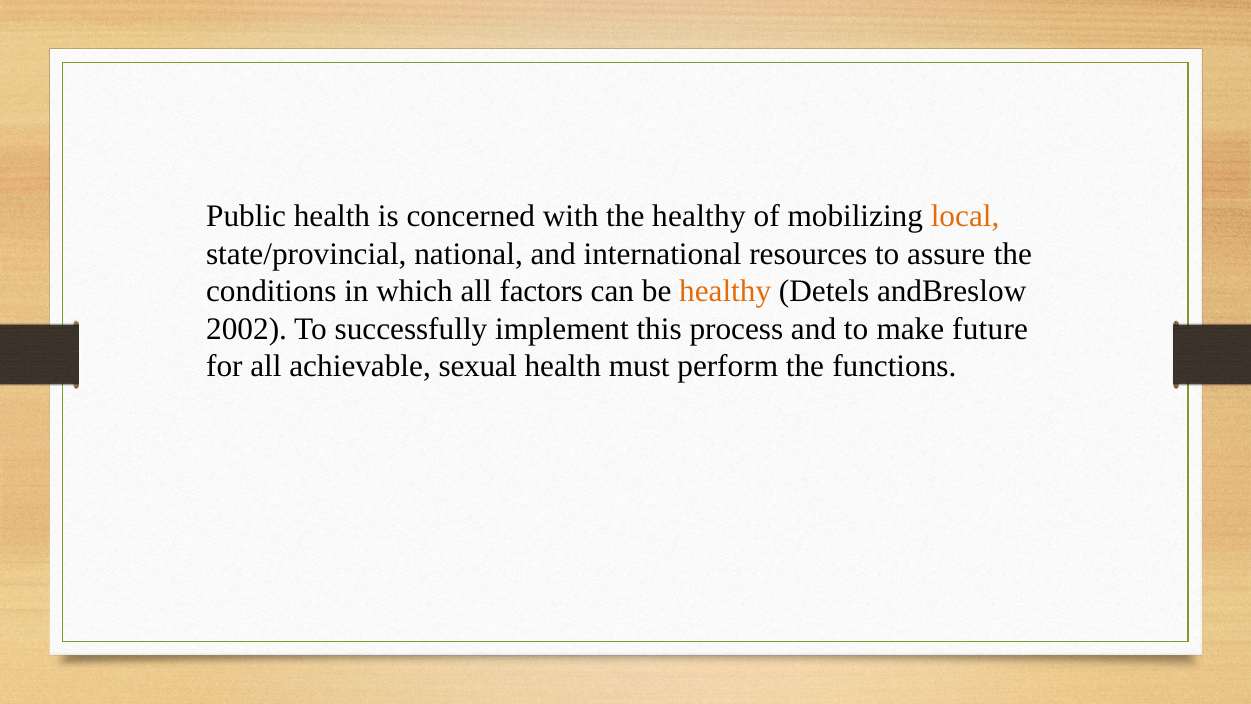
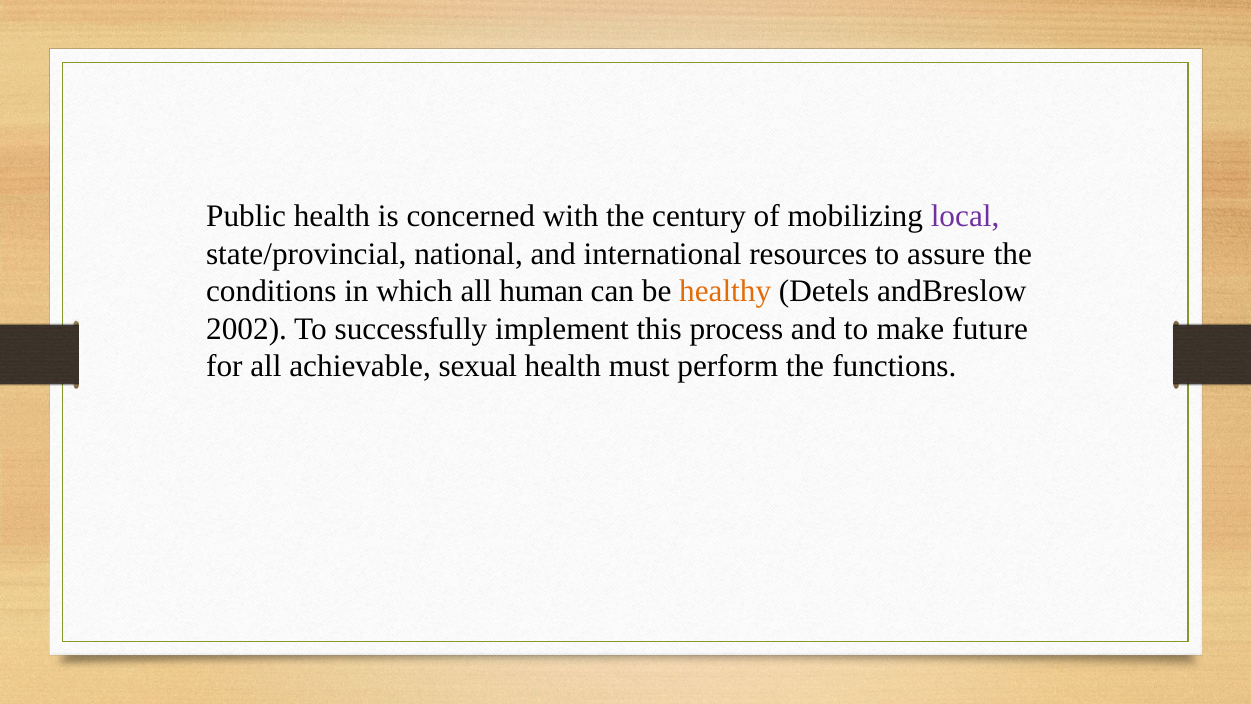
the healthy: healthy -> century
local colour: orange -> purple
factors: factors -> human
